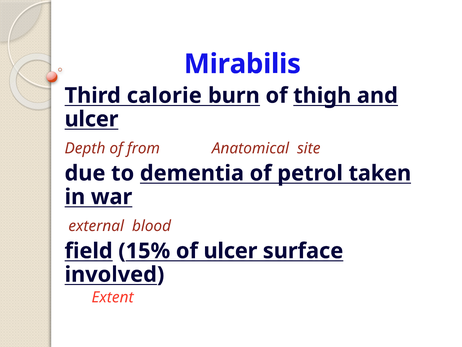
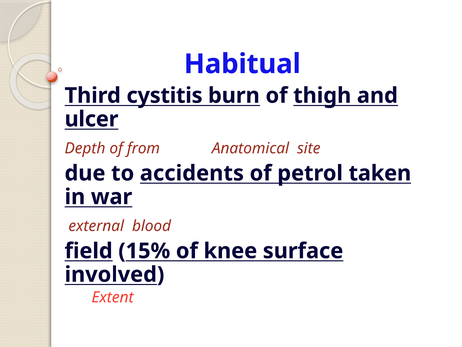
Mirabilis: Mirabilis -> Habitual
calorie: calorie -> cystitis
dementia: dementia -> accidents
of ulcer: ulcer -> knee
